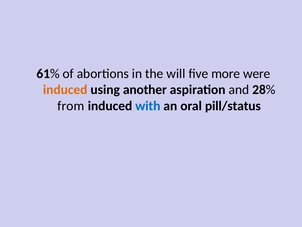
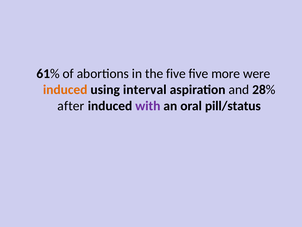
the will: will -> five
another: another -> interval
from: from -> after
with colour: blue -> purple
